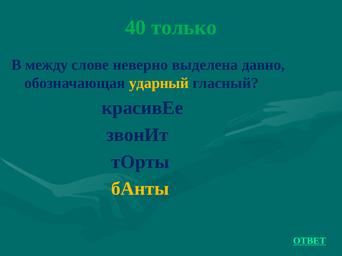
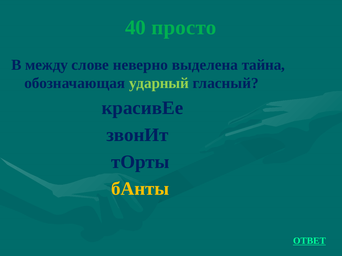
только: только -> просто
давно: давно -> тайна
ударный colour: yellow -> light green
